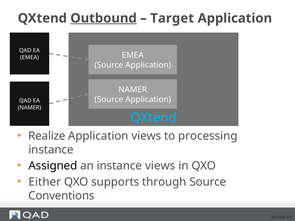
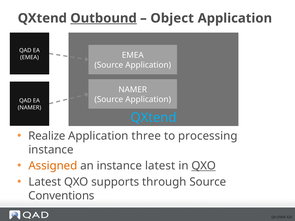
Target: Target -> Object
Application views: views -> three
Assigned colour: black -> orange
instance views: views -> latest
QXO at (204, 166) underline: none -> present
Either at (45, 182): Either -> Latest
